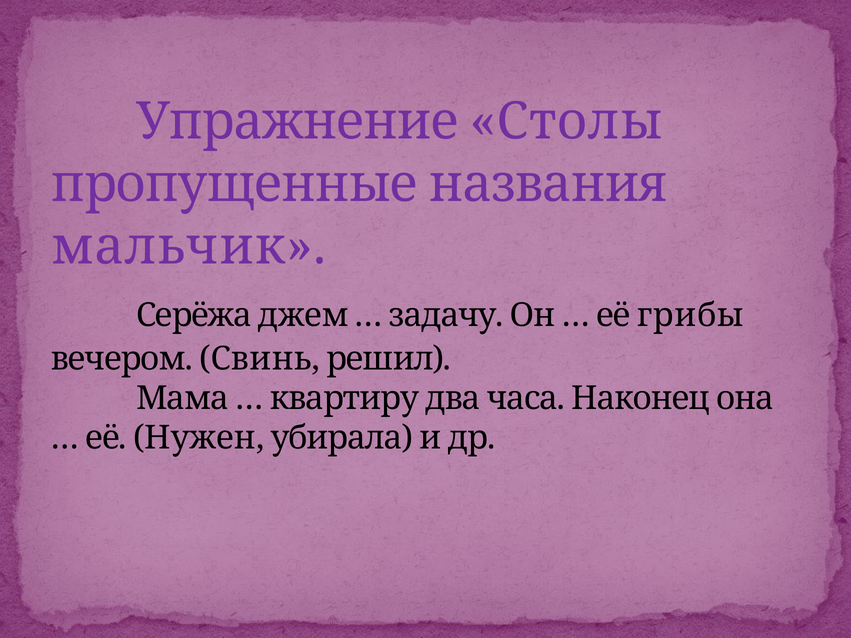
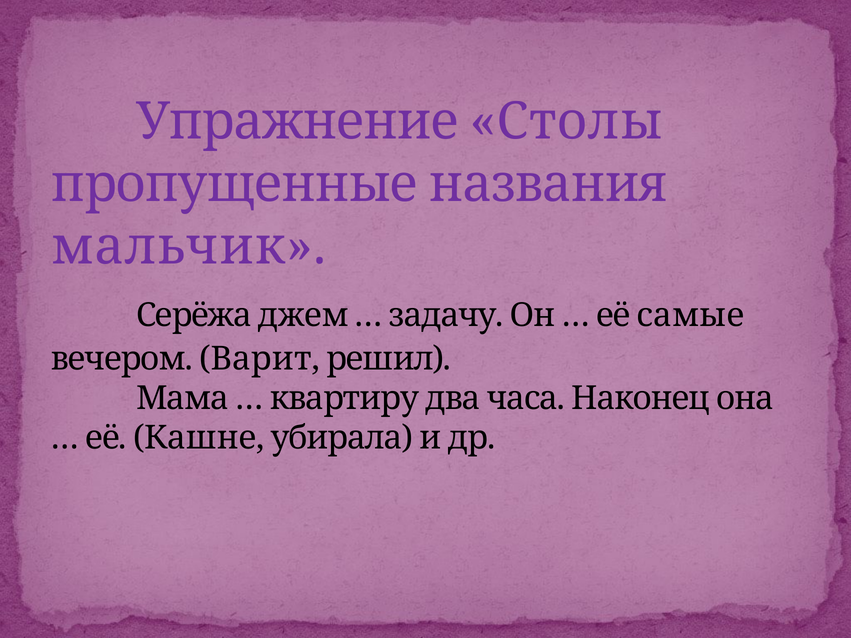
грибы: грибы -> самые
Свинь: Свинь -> Варит
Нужен: Нужен -> Кашне
